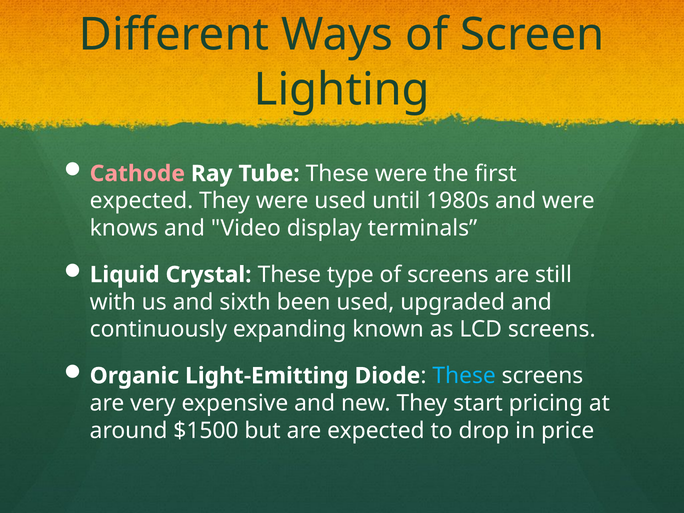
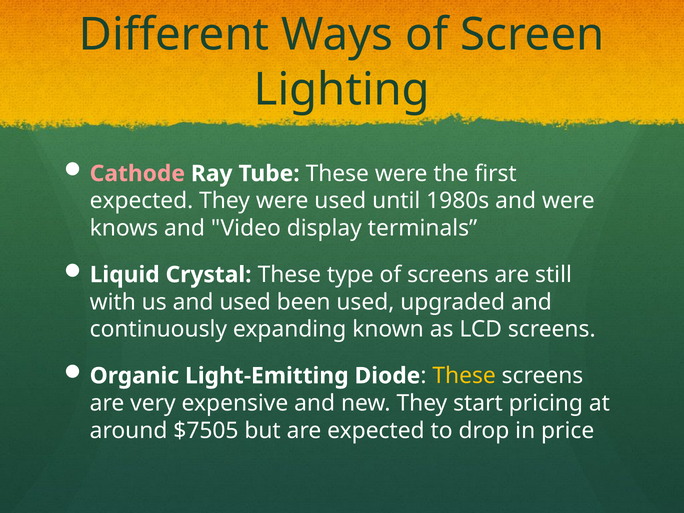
and sixth: sixth -> used
These at (464, 376) colour: light blue -> yellow
$1500: $1500 -> $7505
